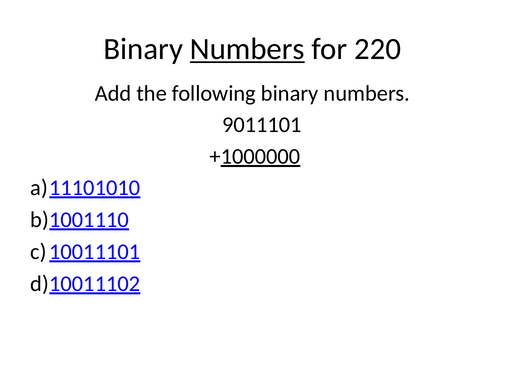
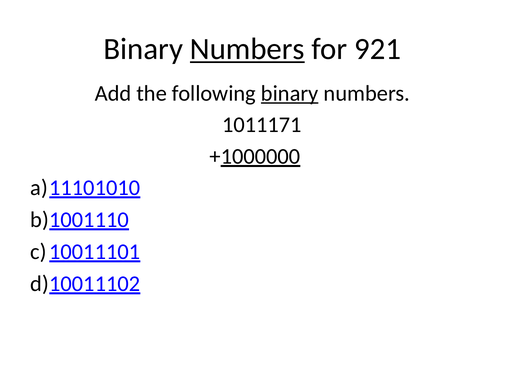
220: 220 -> 921
binary at (290, 93) underline: none -> present
9011101: 9011101 -> 1011171
